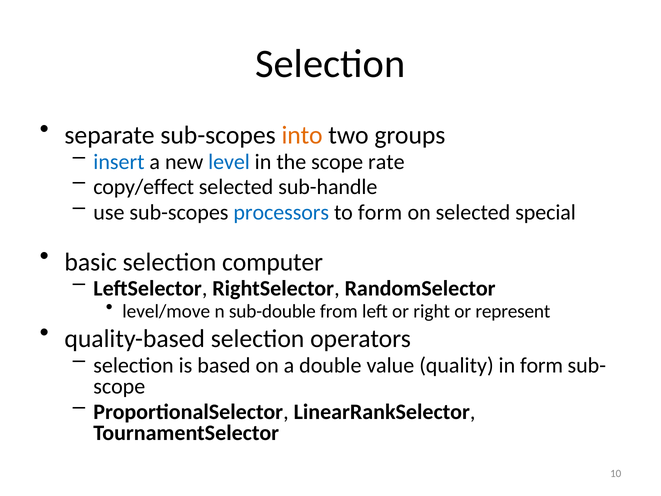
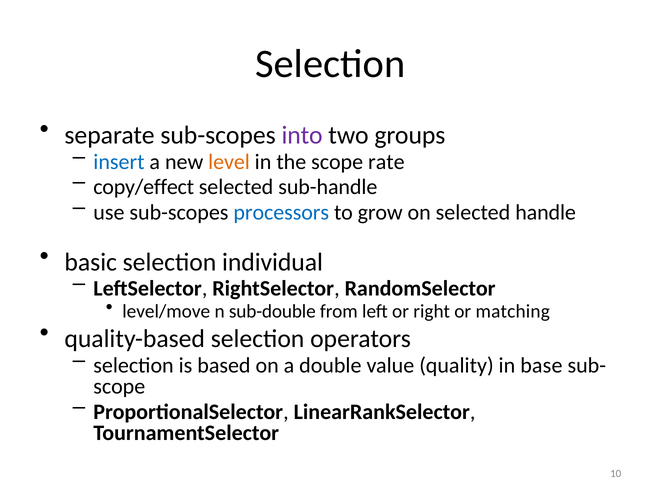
into colour: orange -> purple
level colour: blue -> orange
to form: form -> grow
special: special -> handle
computer: computer -> individual
represent: represent -> matching
in form: form -> base
